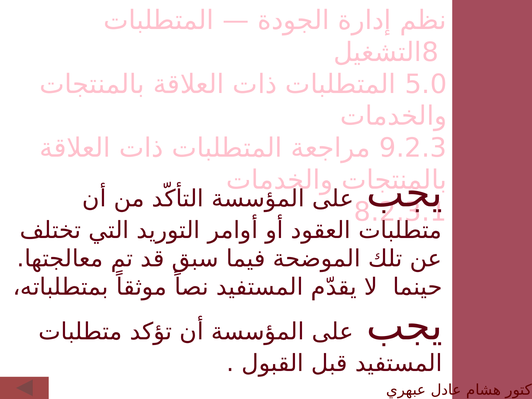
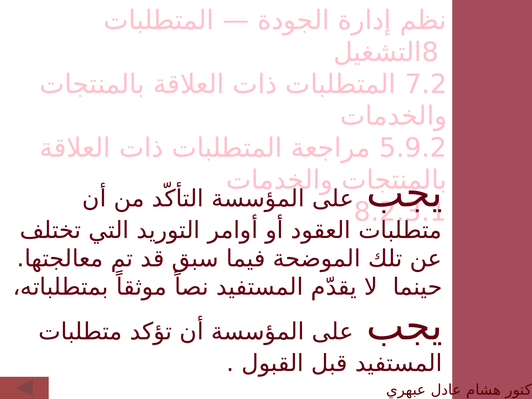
5.0: 5.0 -> 7.2
9.2.3: 9.2.3 -> 5.9.2
